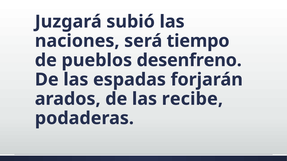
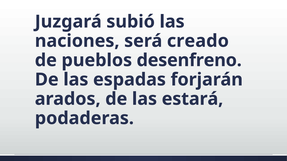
tiempo: tiempo -> creado
recibe: recibe -> estará
